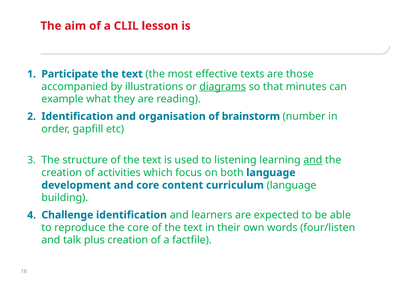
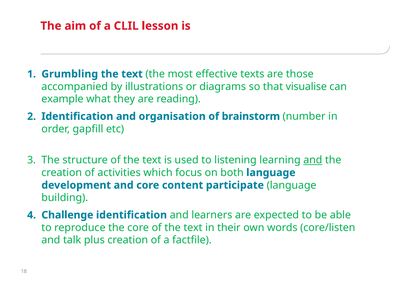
Participate: Participate -> Grumbling
diagrams underline: present -> none
minutes: minutes -> visualise
curriculum: curriculum -> participate
four/listen: four/listen -> core/listen
